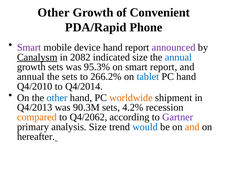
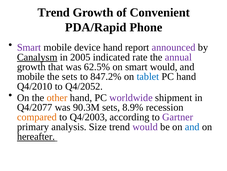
Other at (54, 12): Other -> Trend
2082: 2082 -> 2005
indicated size: size -> rate
annual at (178, 57) colour: blue -> purple
growth sets: sets -> that
95.3%: 95.3% -> 62.5%
smart report: report -> would
annual at (31, 76): annual -> mobile
266.2%: 266.2% -> 847.2%
Q4/2014: Q4/2014 -> Q4/2052
other at (57, 97) colour: blue -> orange
worldwide colour: orange -> purple
Q4/2013: Q4/2013 -> Q4/2077
4.2%: 4.2% -> 8.9%
Q4/2062: Q4/2062 -> Q4/2003
would at (145, 126) colour: blue -> purple
and at (192, 126) colour: orange -> blue
hereafter underline: none -> present
